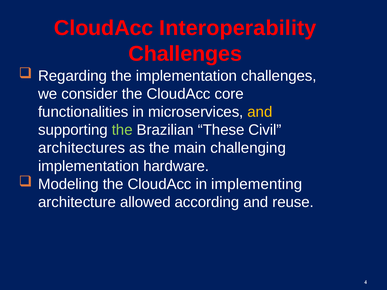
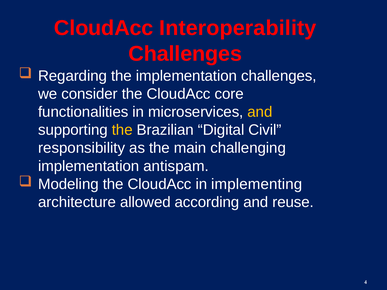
the at (122, 130) colour: light green -> yellow
These: These -> Digital
architectures: architectures -> responsibility
hardware: hardware -> antispam
